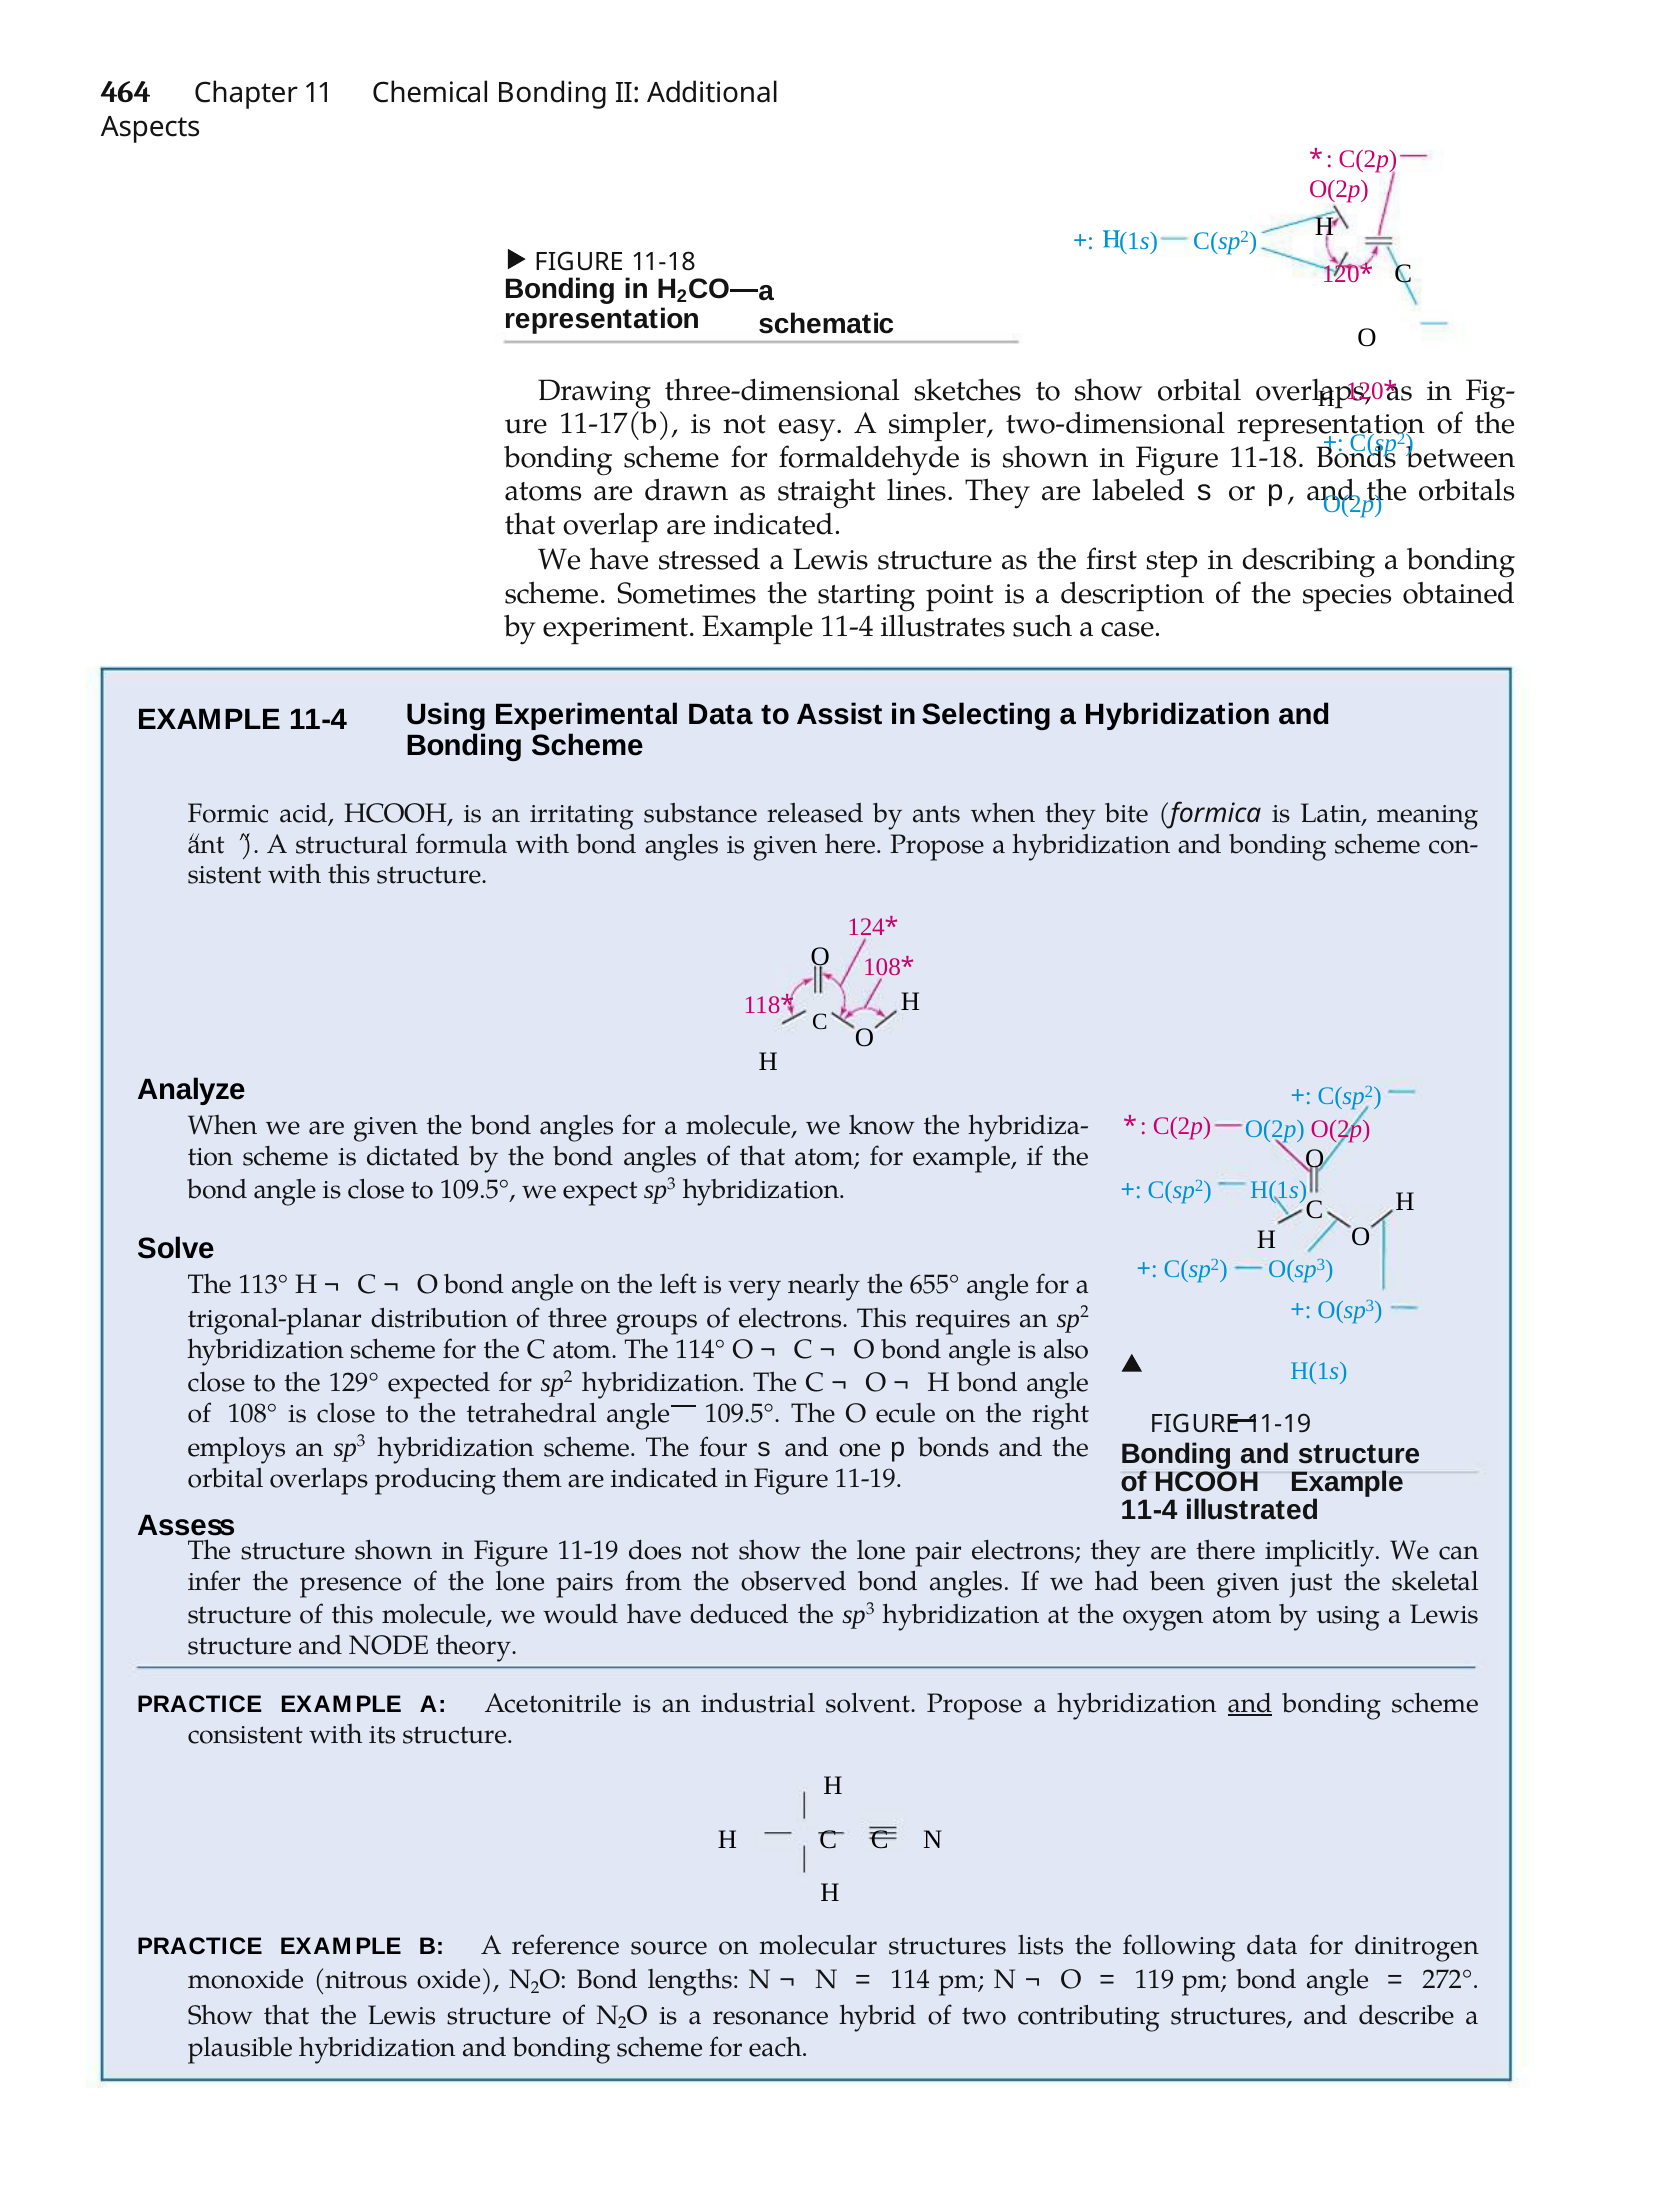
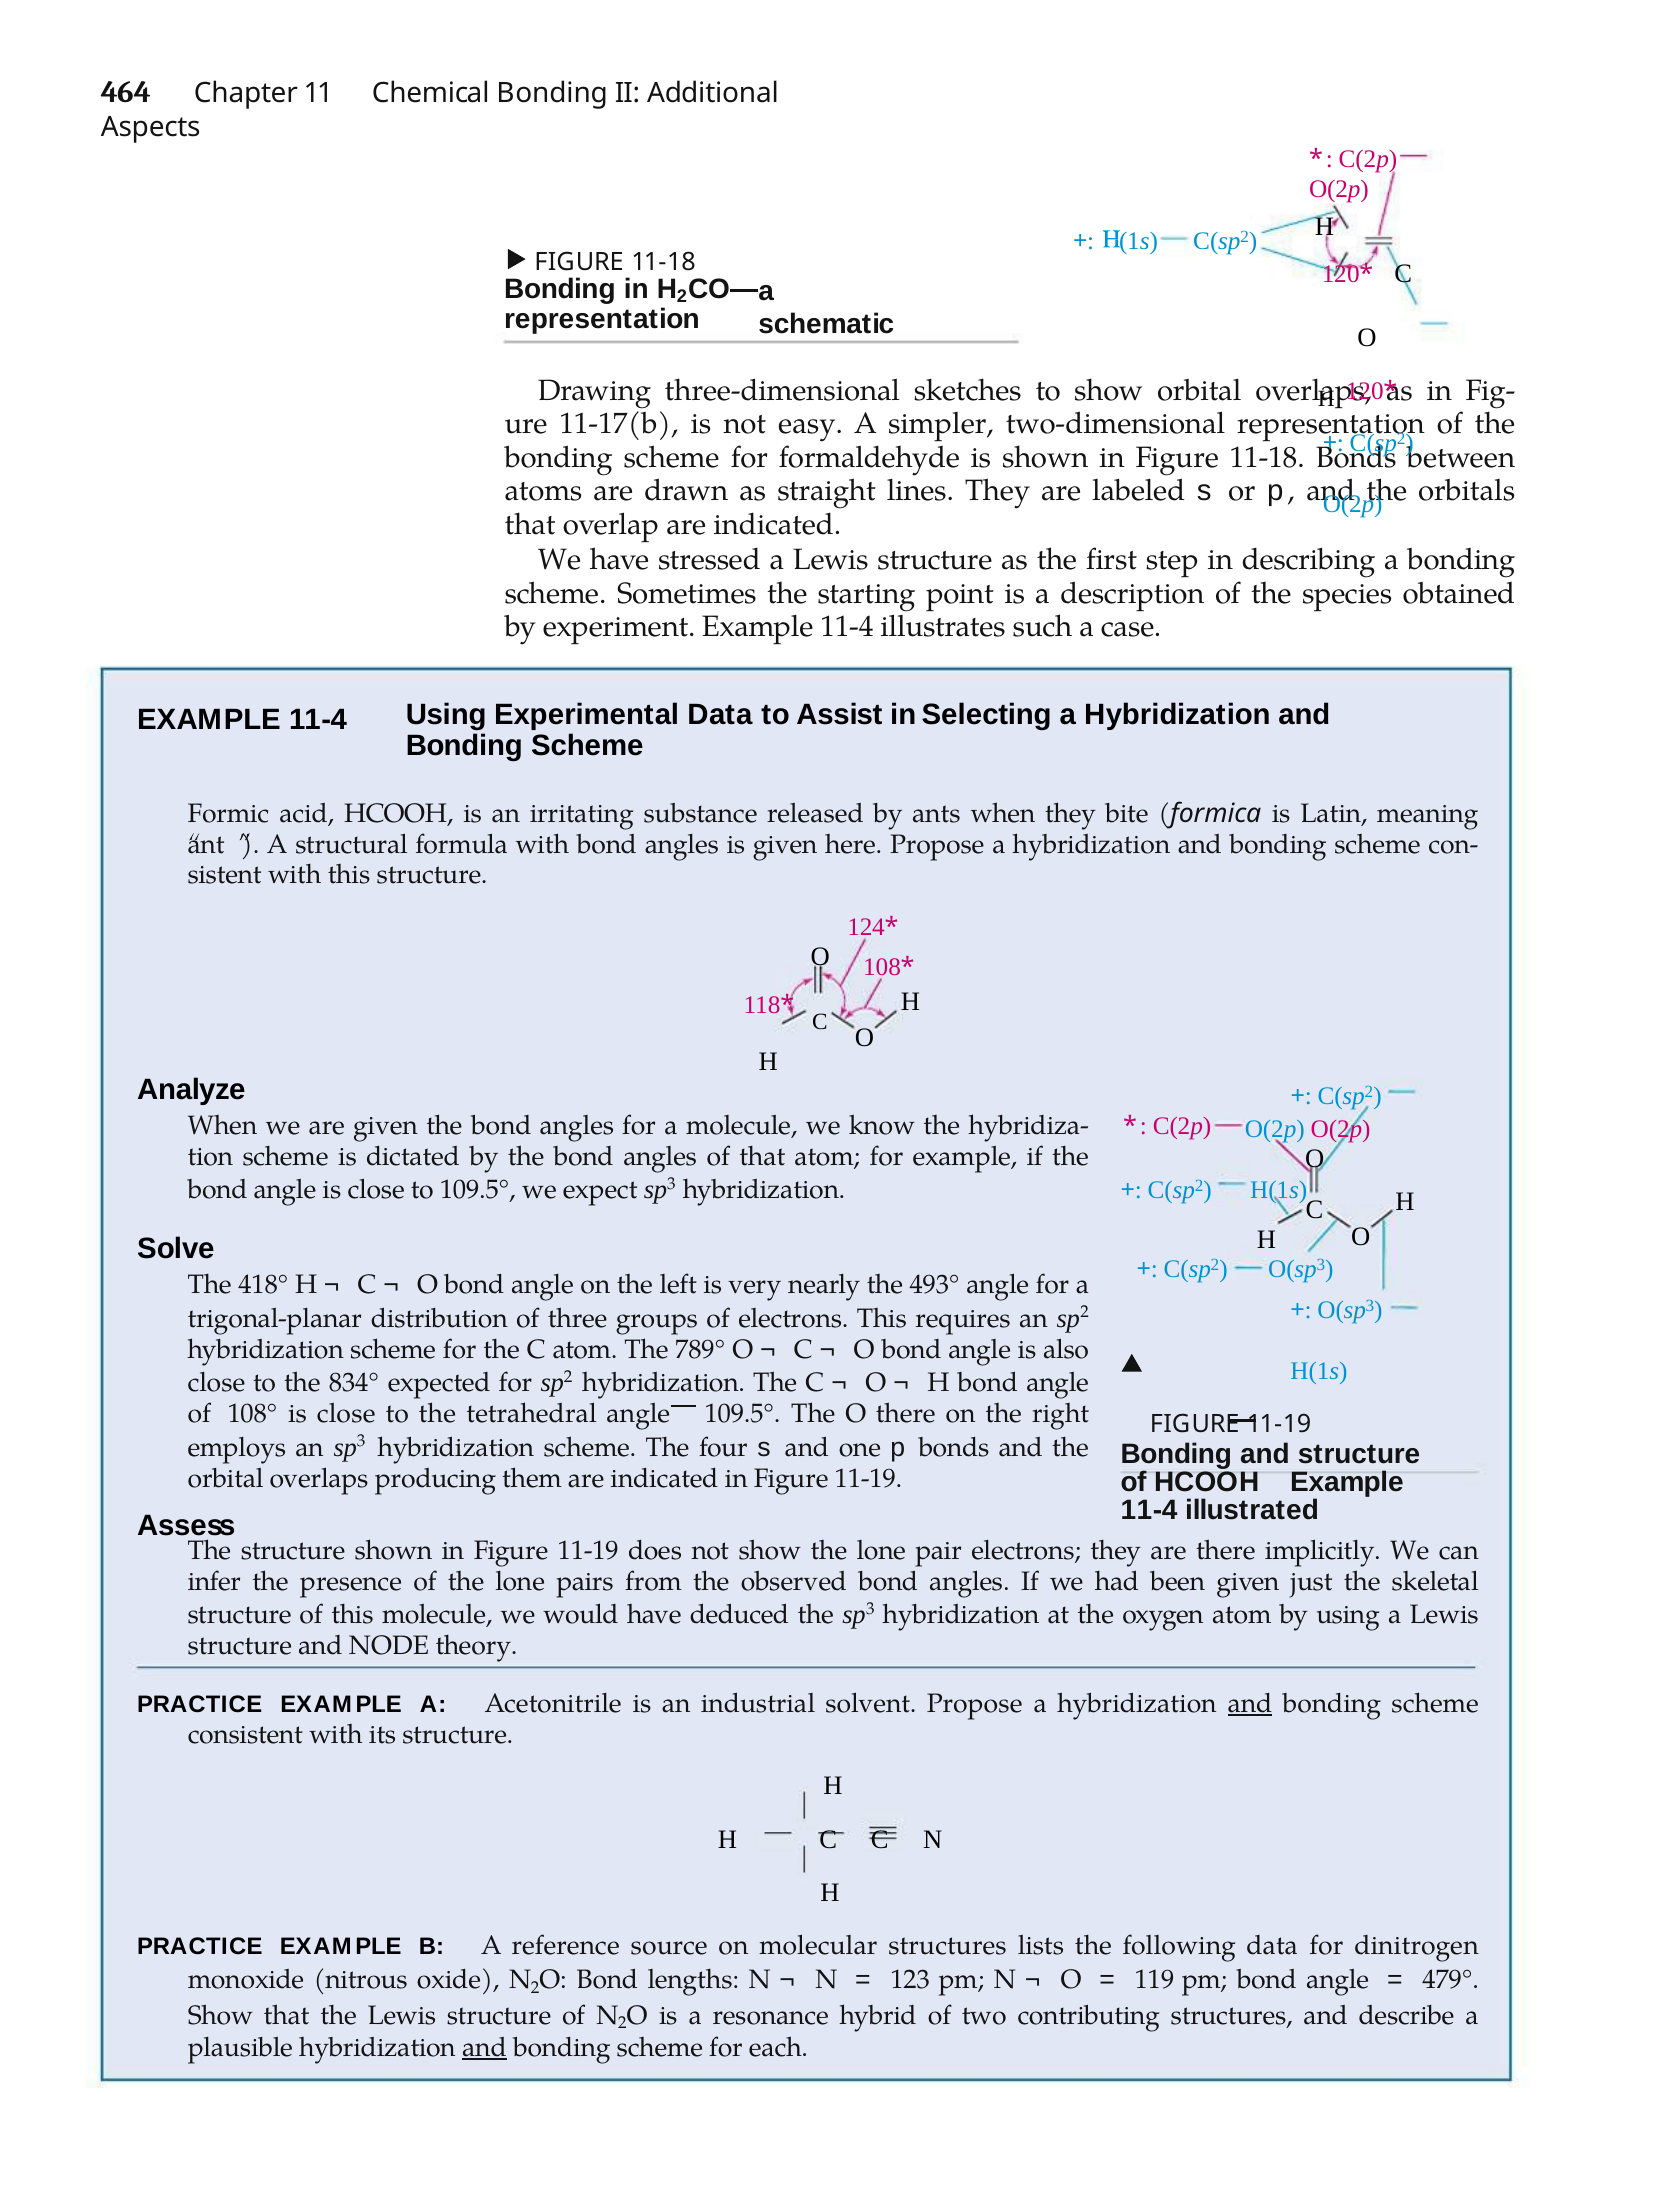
113°: 113° -> 418°
655°: 655° -> 493°
114°: 114° -> 789°
129°: 129° -> 834°
O ecule: ecule -> there
114: 114 -> 123
272°: 272° -> 479°
and at (484, 2048) underline: none -> present
